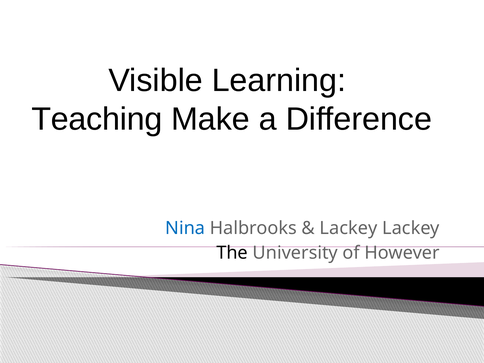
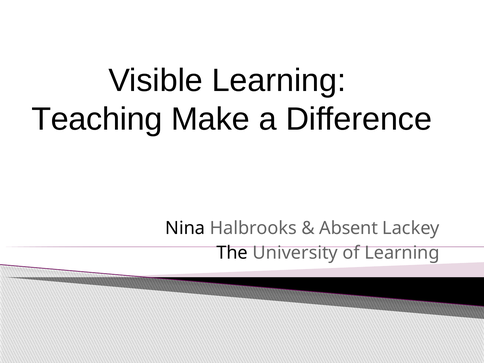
Nina colour: blue -> black
Lackey at (348, 228): Lackey -> Absent
of However: However -> Learning
